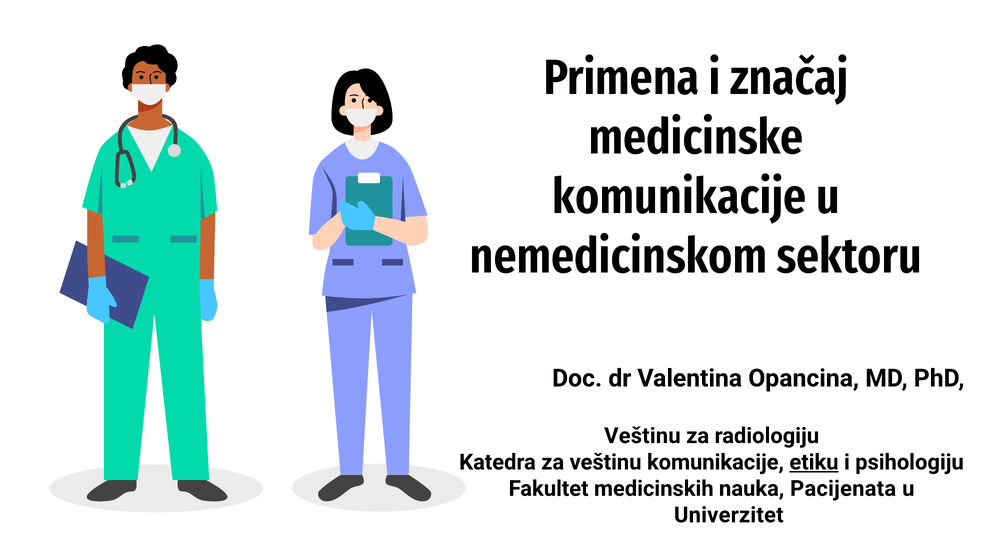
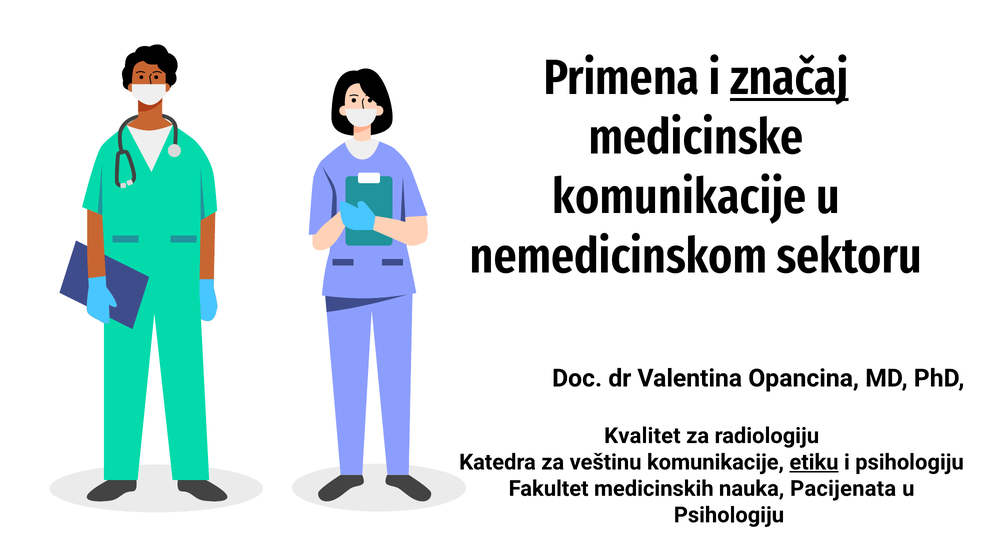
značaj underline: none -> present
Veštinu at (642, 436): Veštinu -> Kvalitet
Univerzitet at (729, 515): Univerzitet -> Psihologiju
